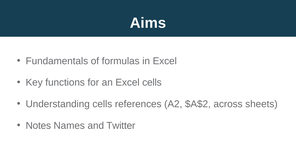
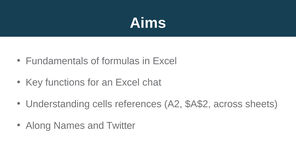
Excel cells: cells -> chat
Notes: Notes -> Along
